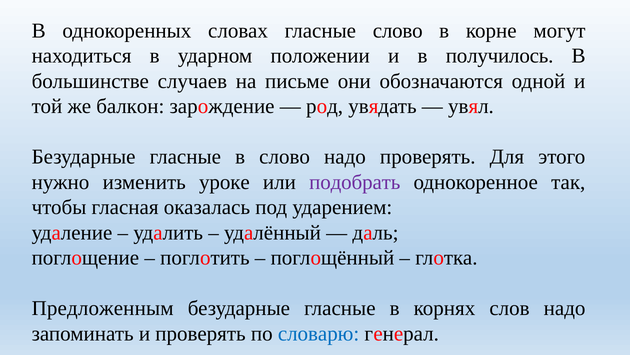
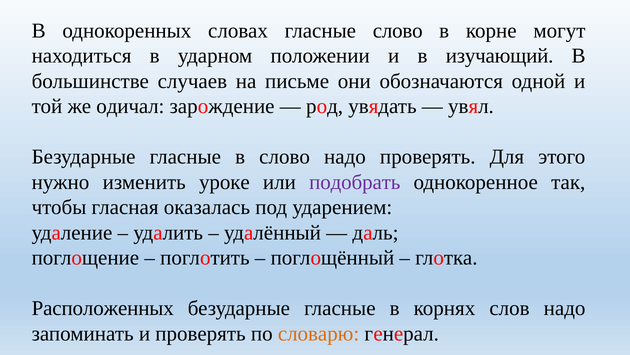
получилось: получилось -> изучающий
балкон: балкон -> одичал
Предложенным: Предложенным -> Расположенных
словарю colour: blue -> orange
